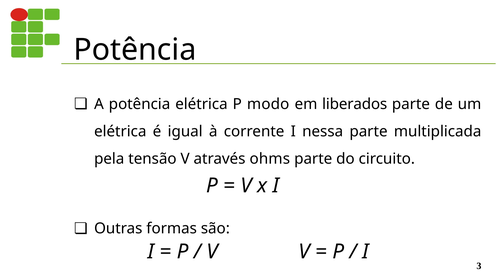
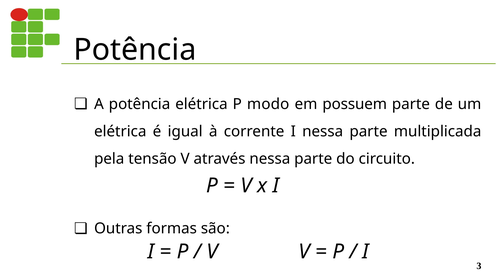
liberados: liberados -> possuem
através ohms: ohms -> nessa
